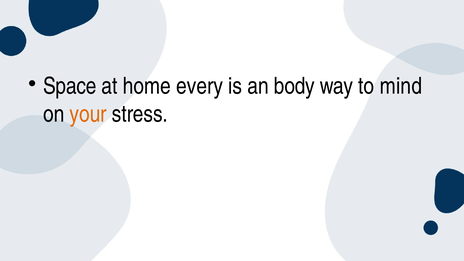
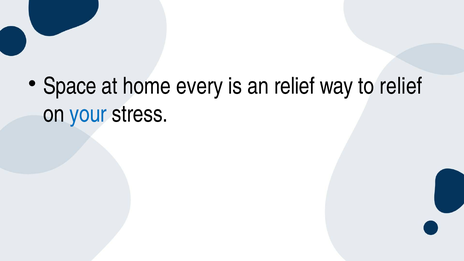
an body: body -> relief
to mind: mind -> relief
your colour: orange -> blue
